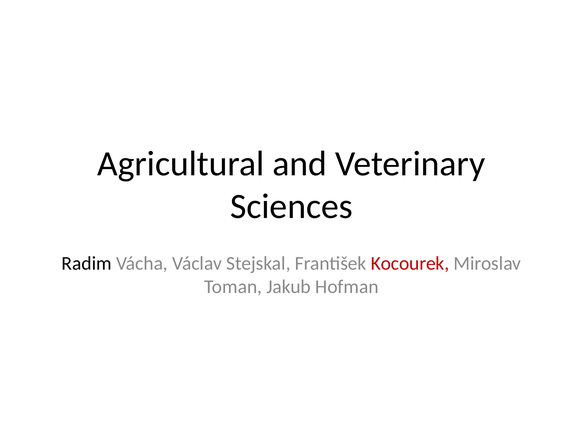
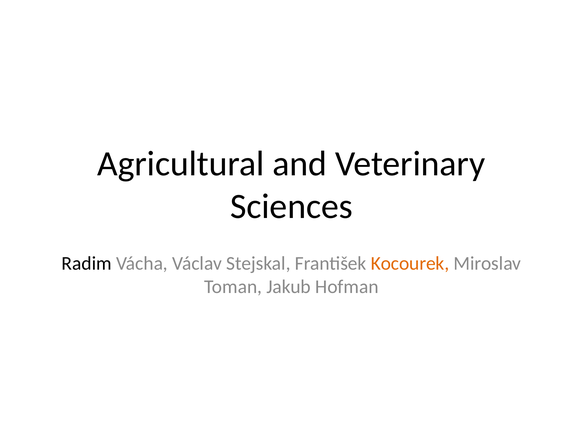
Kocourek colour: red -> orange
